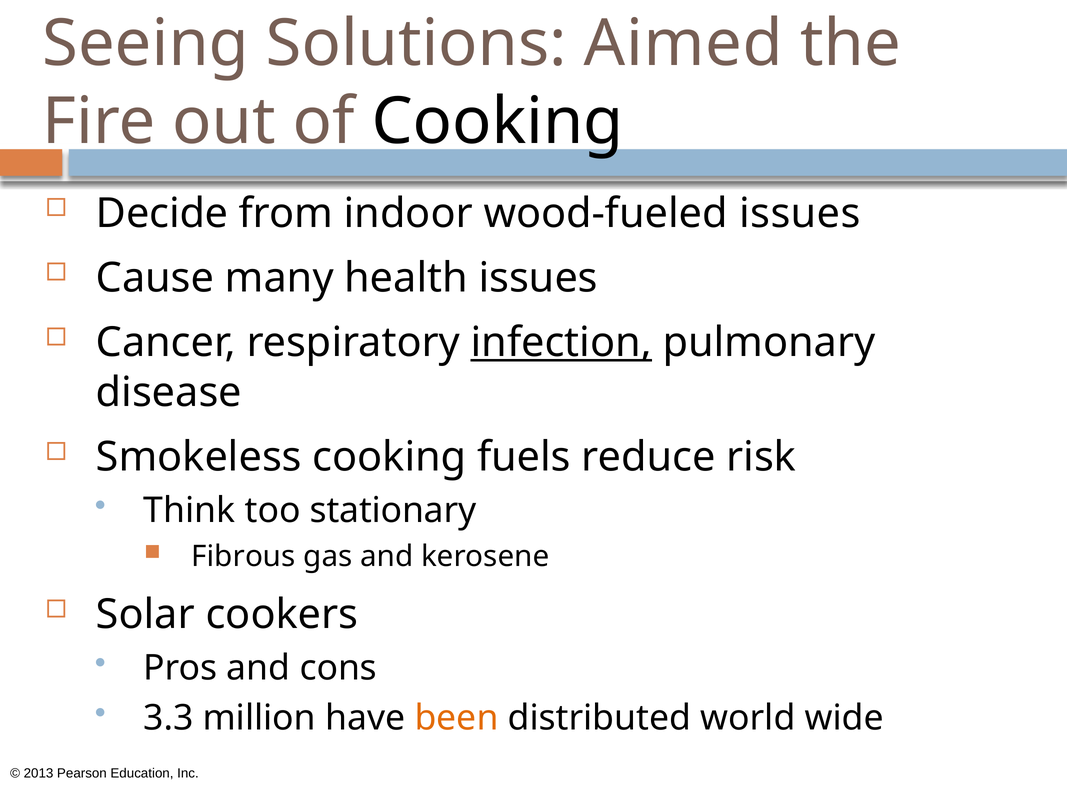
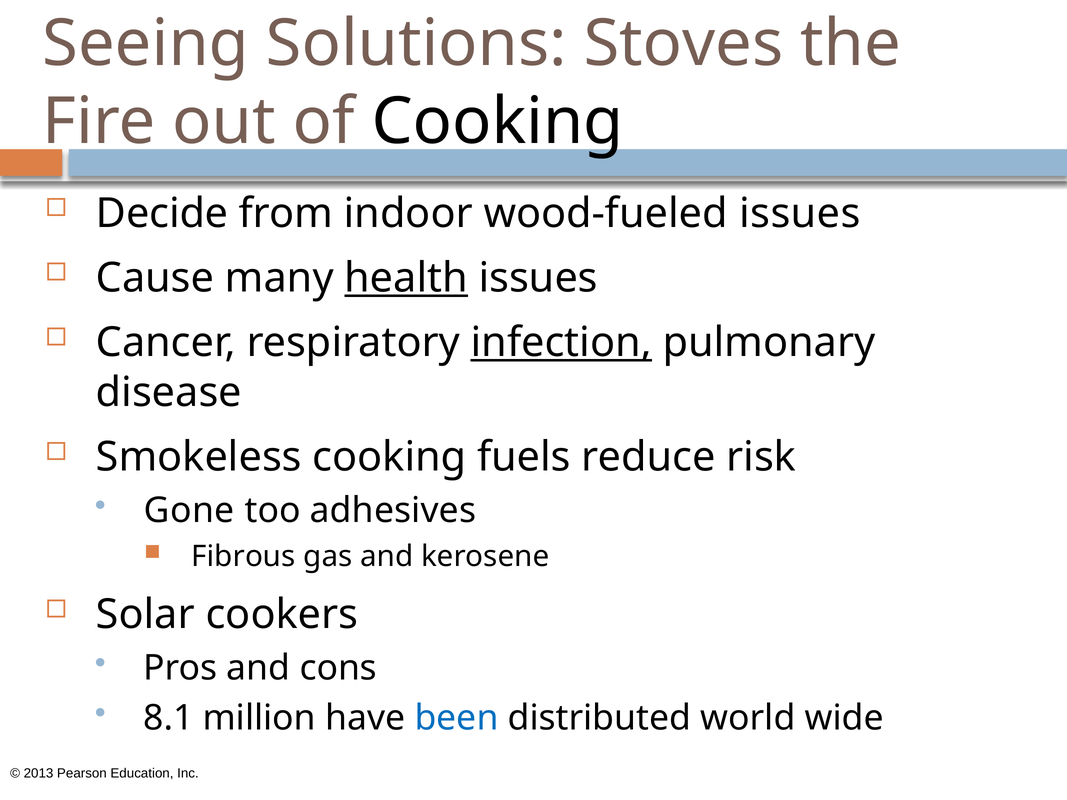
Aimed: Aimed -> Stoves
health underline: none -> present
Think: Think -> Gone
stationary: stationary -> adhesives
3.3: 3.3 -> 8.1
been colour: orange -> blue
